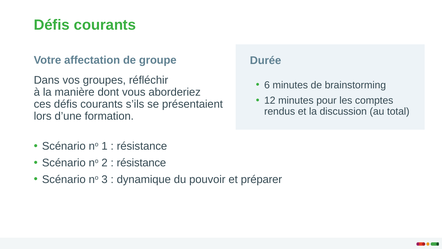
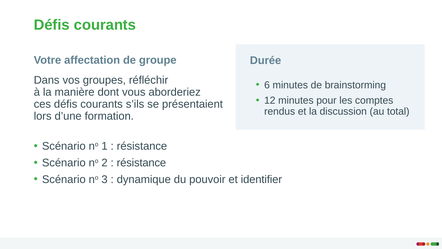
préparer: préparer -> identifier
